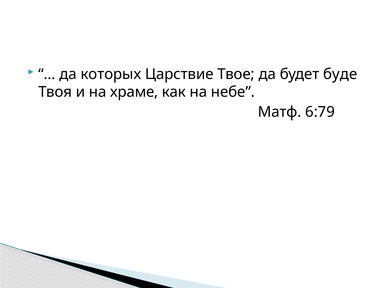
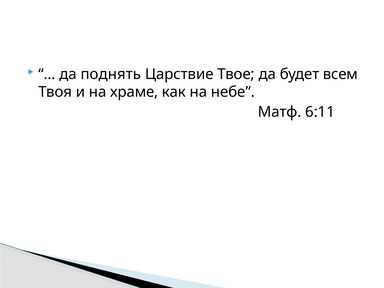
которых: которых -> поднять
буде: буде -> всем
6:79: 6:79 -> 6:11
